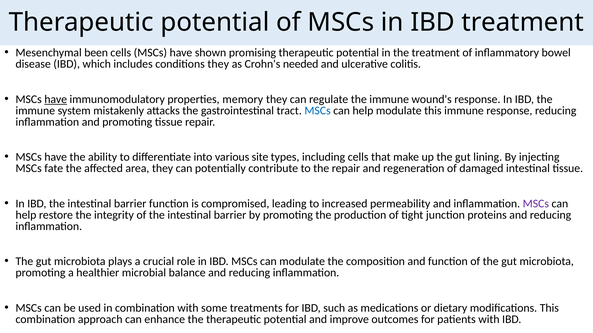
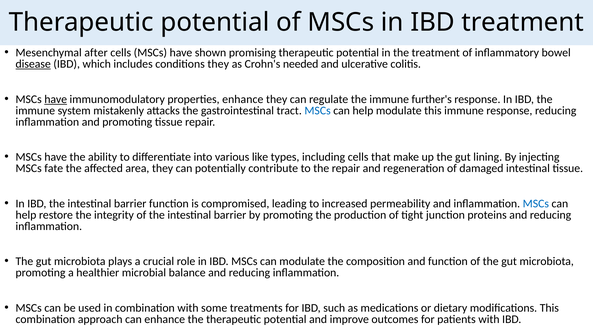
been: been -> after
disease underline: none -> present
properties memory: memory -> enhance
wound's: wound's -> further's
site: site -> like
MSCs at (536, 204) colour: purple -> blue
